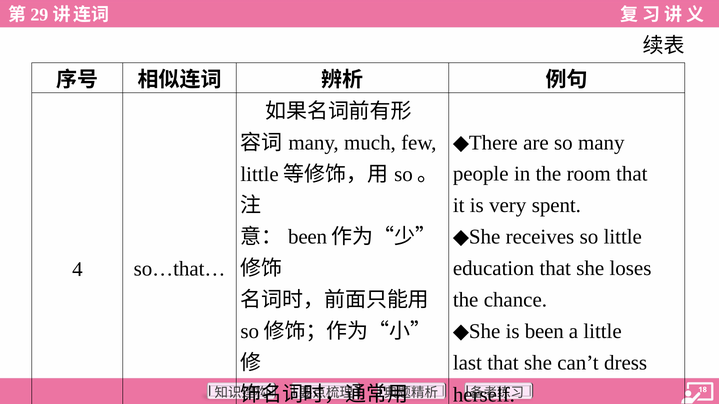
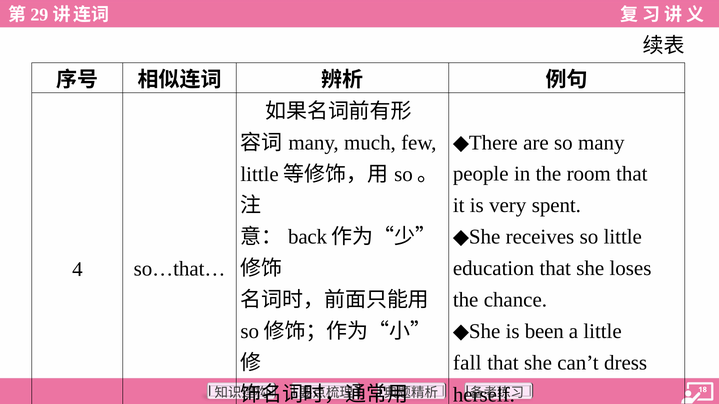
been at (308, 237): been -> back
last: last -> fall
